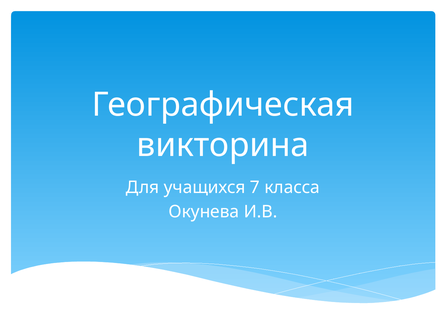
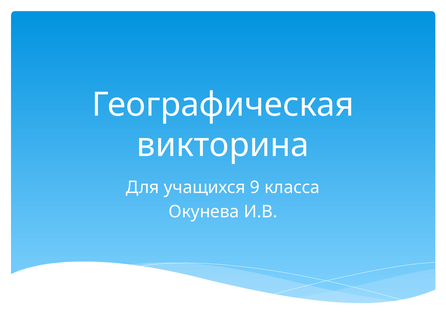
7: 7 -> 9
